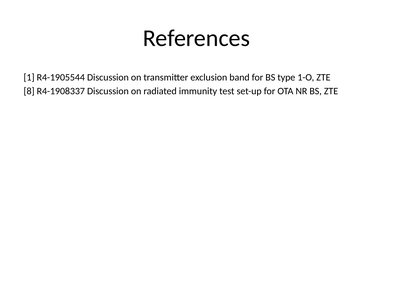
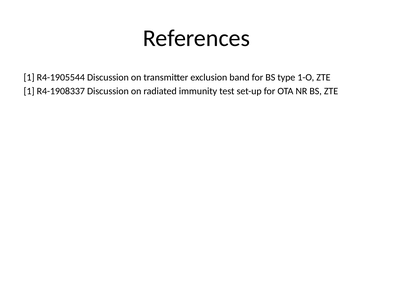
8 at (29, 91): 8 -> 1
